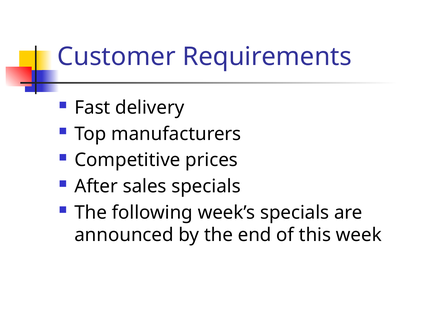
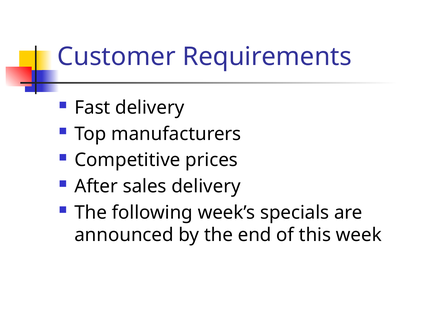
sales specials: specials -> delivery
